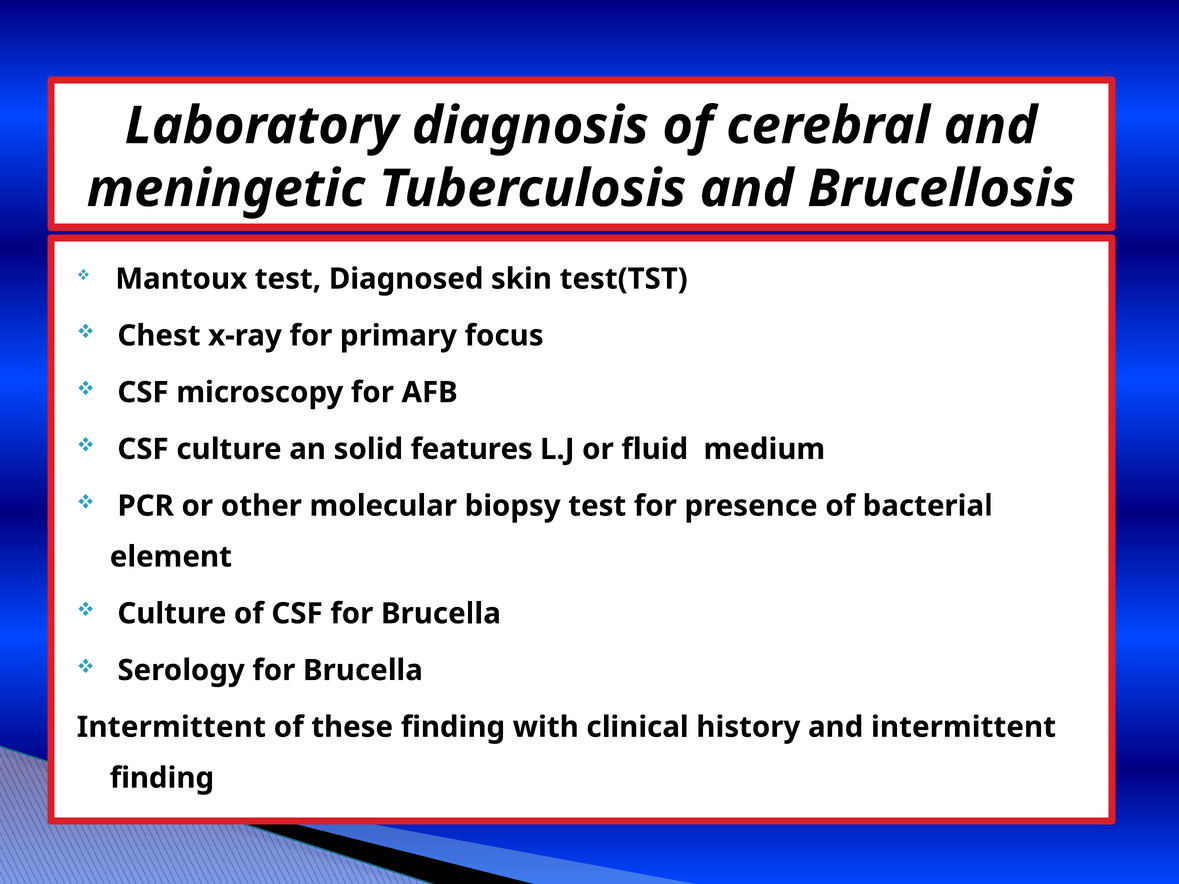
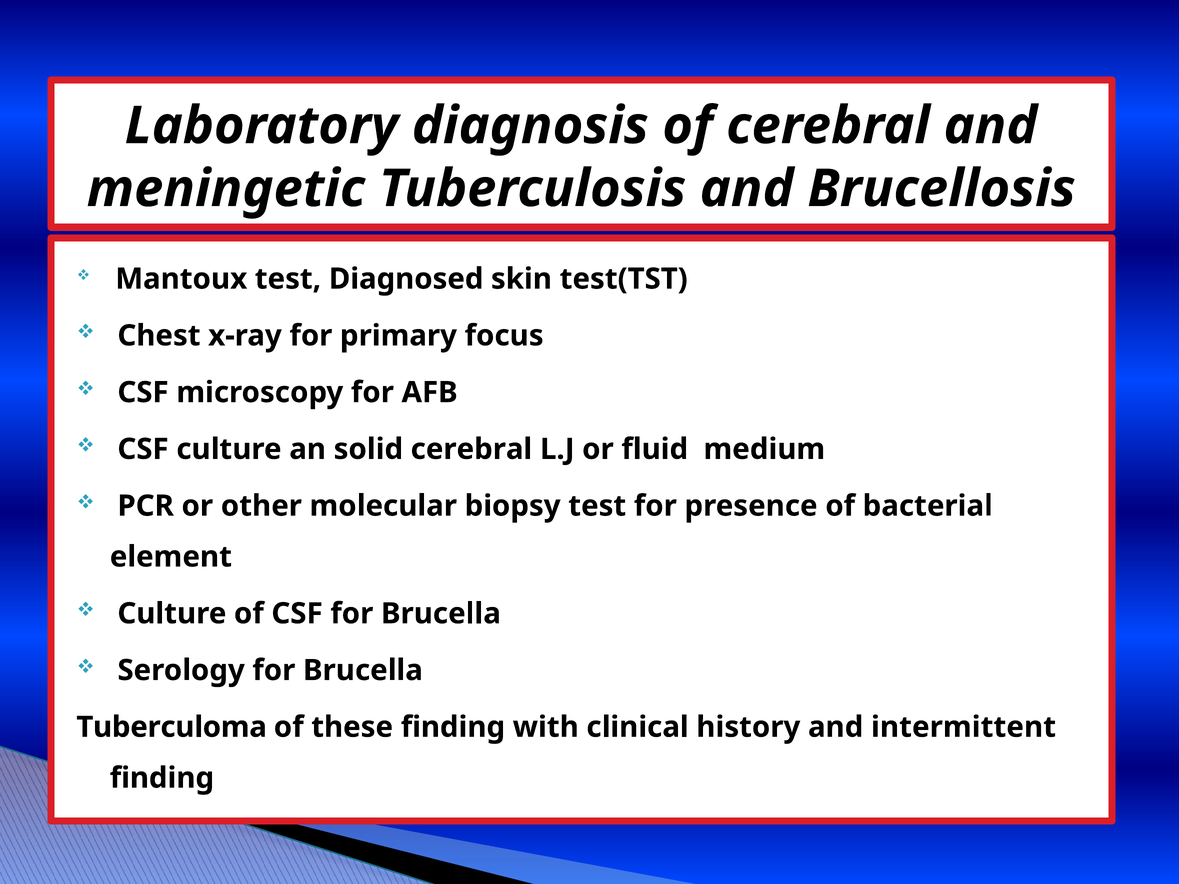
solid features: features -> cerebral
Intermittent at (171, 727): Intermittent -> Tuberculoma
